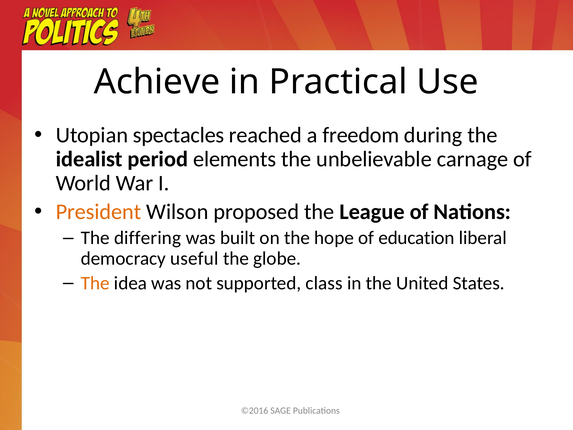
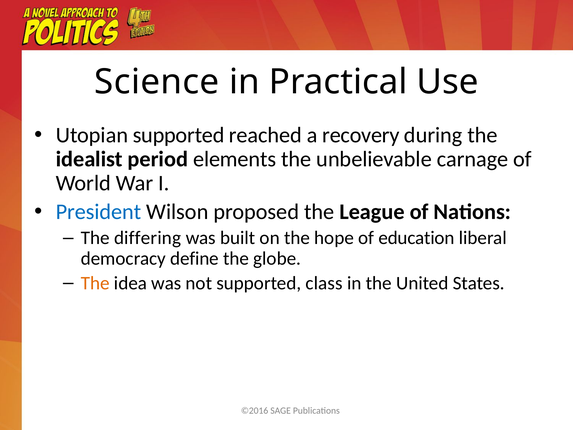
Achieve: Achieve -> Science
Utopian spectacles: spectacles -> supported
freedom: freedom -> recovery
President colour: orange -> blue
useful: useful -> define
